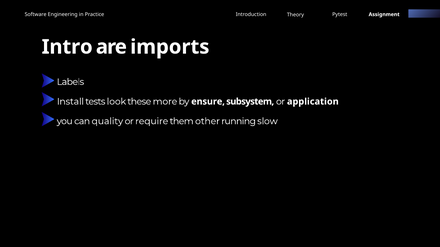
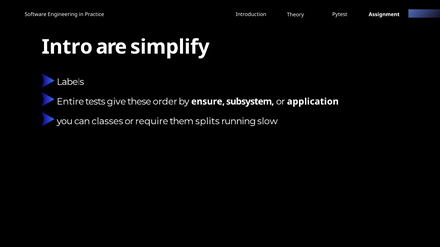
imports: imports -> simplify
Install: Install -> Entire
look: look -> give
more: more -> order
quality: quality -> classes
other: other -> splits
